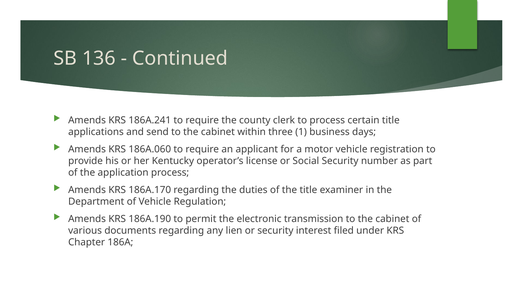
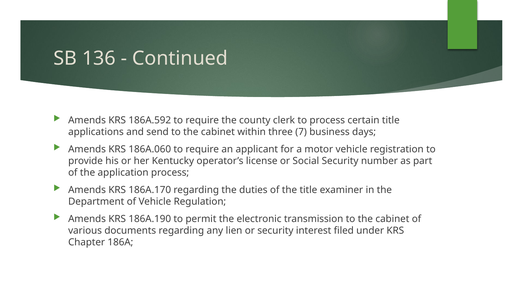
186A.241: 186A.241 -> 186A.592
1: 1 -> 7
